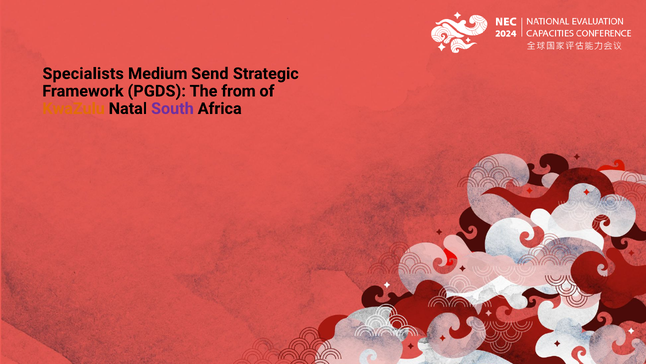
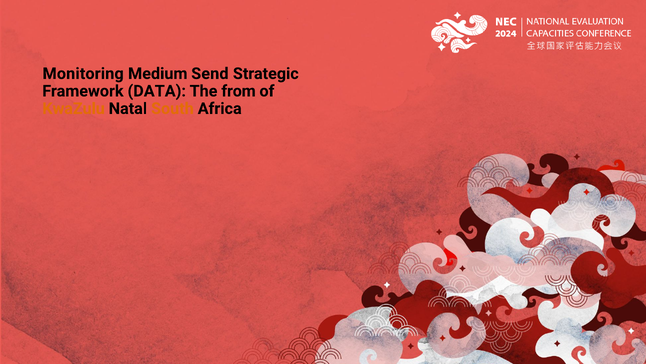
Specialists: Specialists -> Monitoring
PGDS: PGDS -> DATA
South colour: purple -> orange
